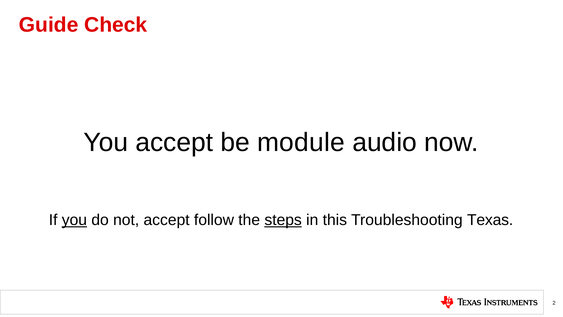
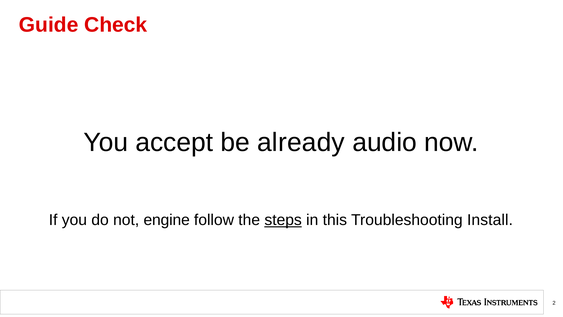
module: module -> already
you at (74, 220) underline: present -> none
not accept: accept -> engine
Texas: Texas -> Install
